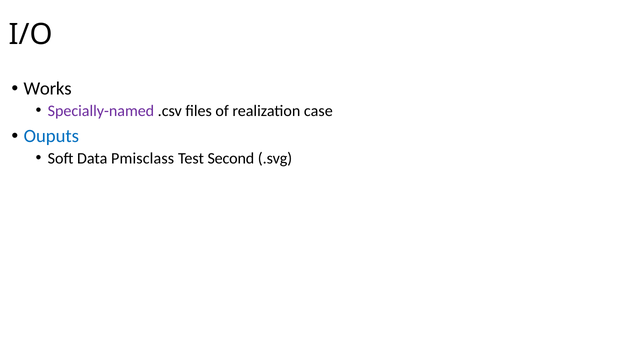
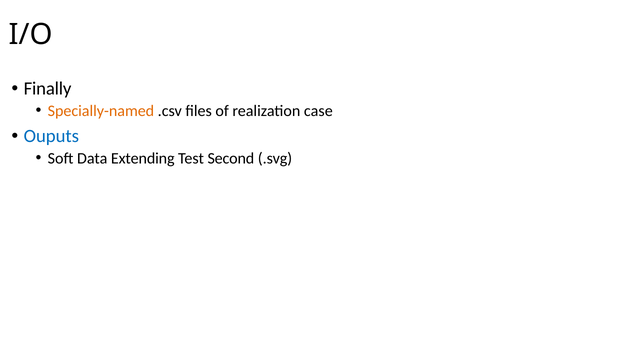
Works: Works -> Finally
Specially-named colour: purple -> orange
Pmisclass: Pmisclass -> Extending
